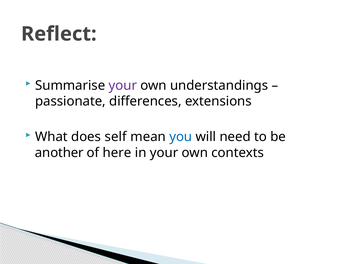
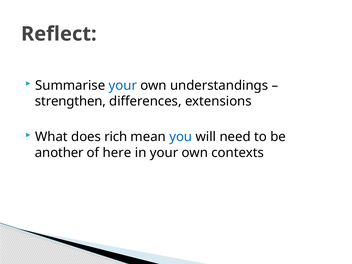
your at (123, 85) colour: purple -> blue
passionate: passionate -> strengthen
self: self -> rich
